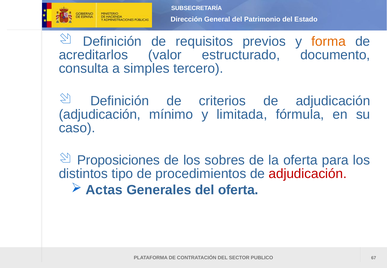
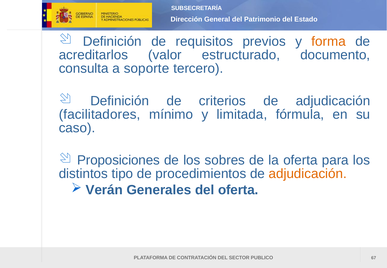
simples: simples -> soporte
adjudicación at (100, 114): adjudicación -> facilitadores
adjudicación at (308, 174) colour: red -> orange
Actas: Actas -> Verán
